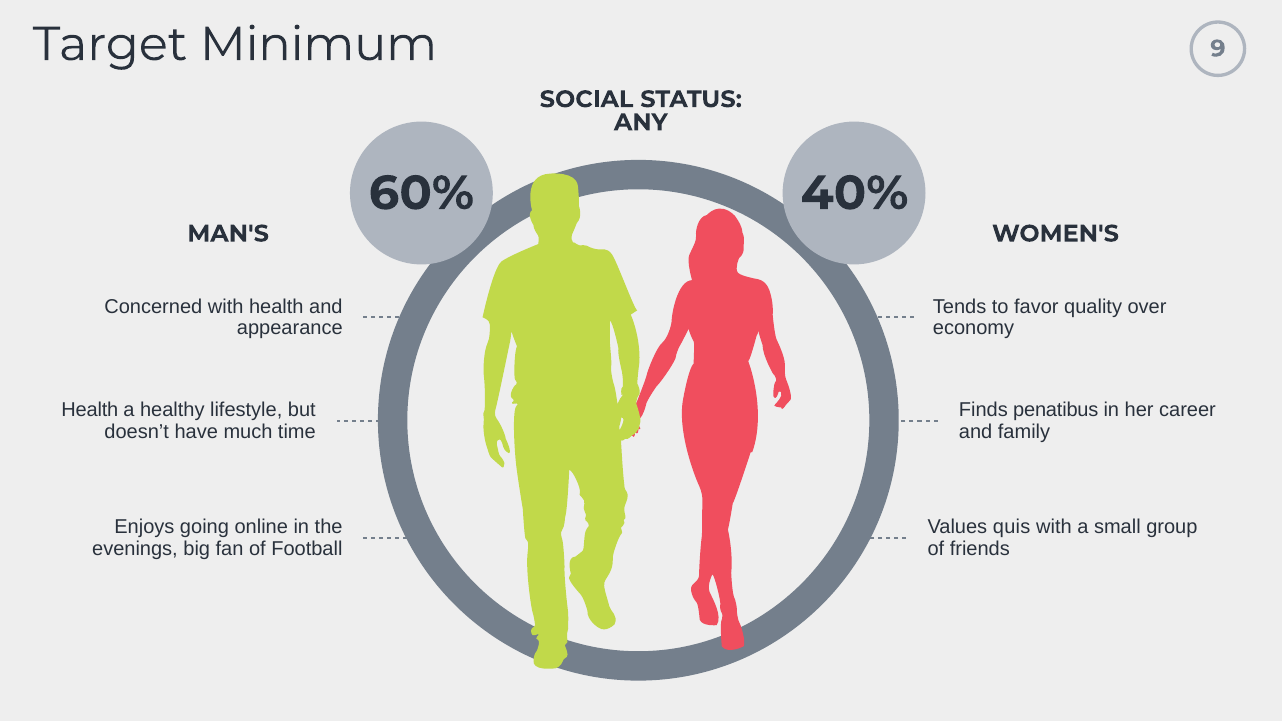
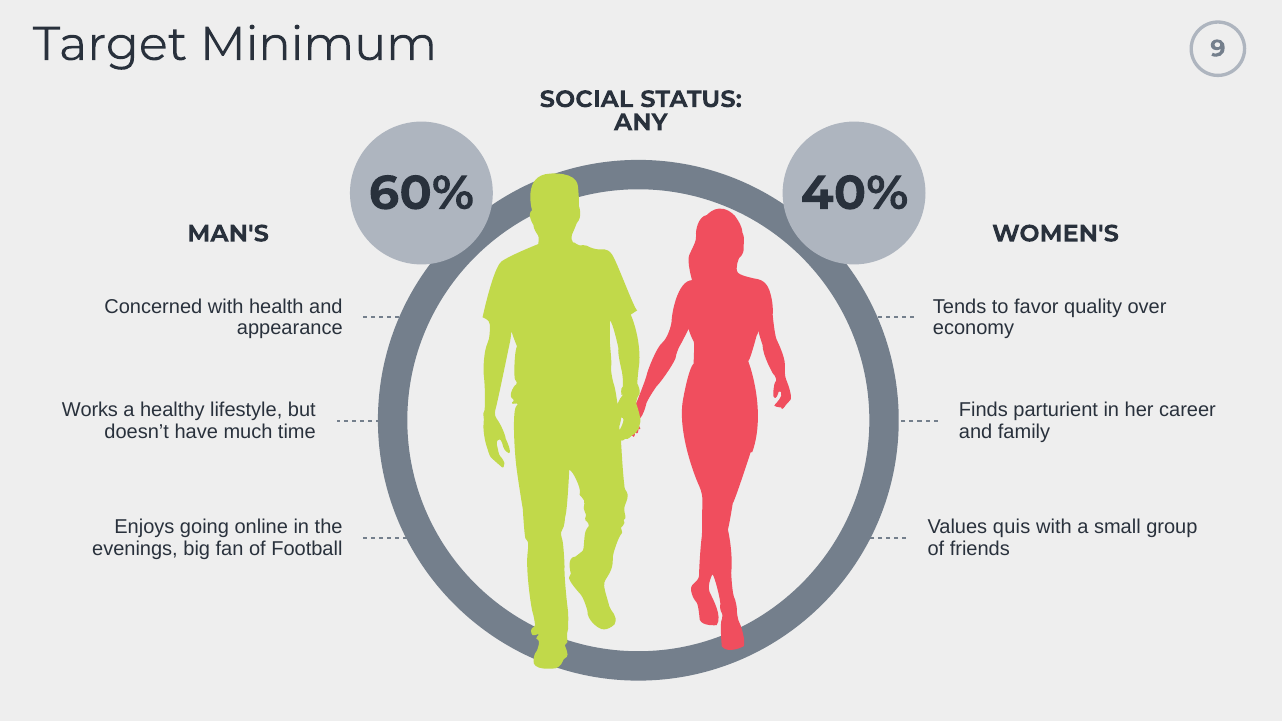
Health at (90, 410): Health -> Works
penatibus: penatibus -> parturient
